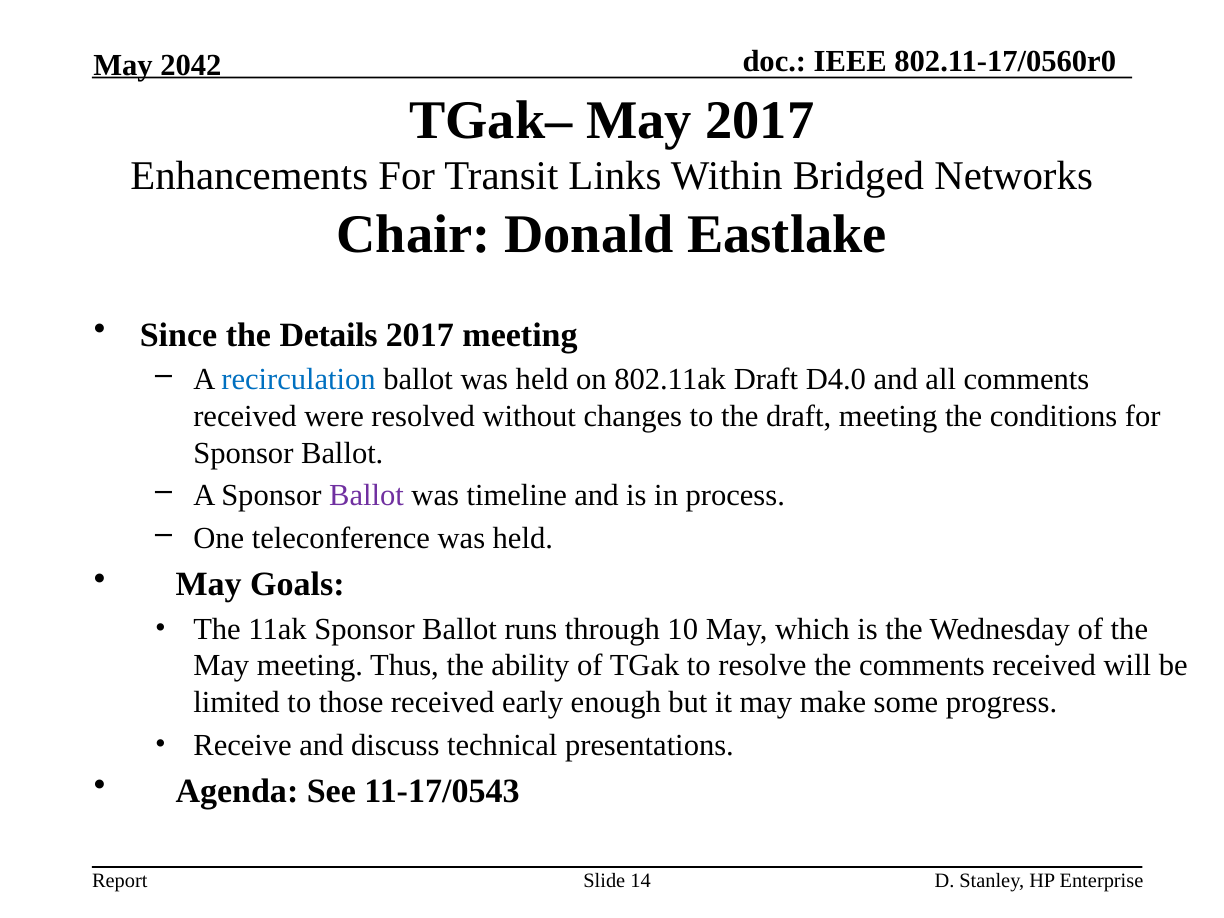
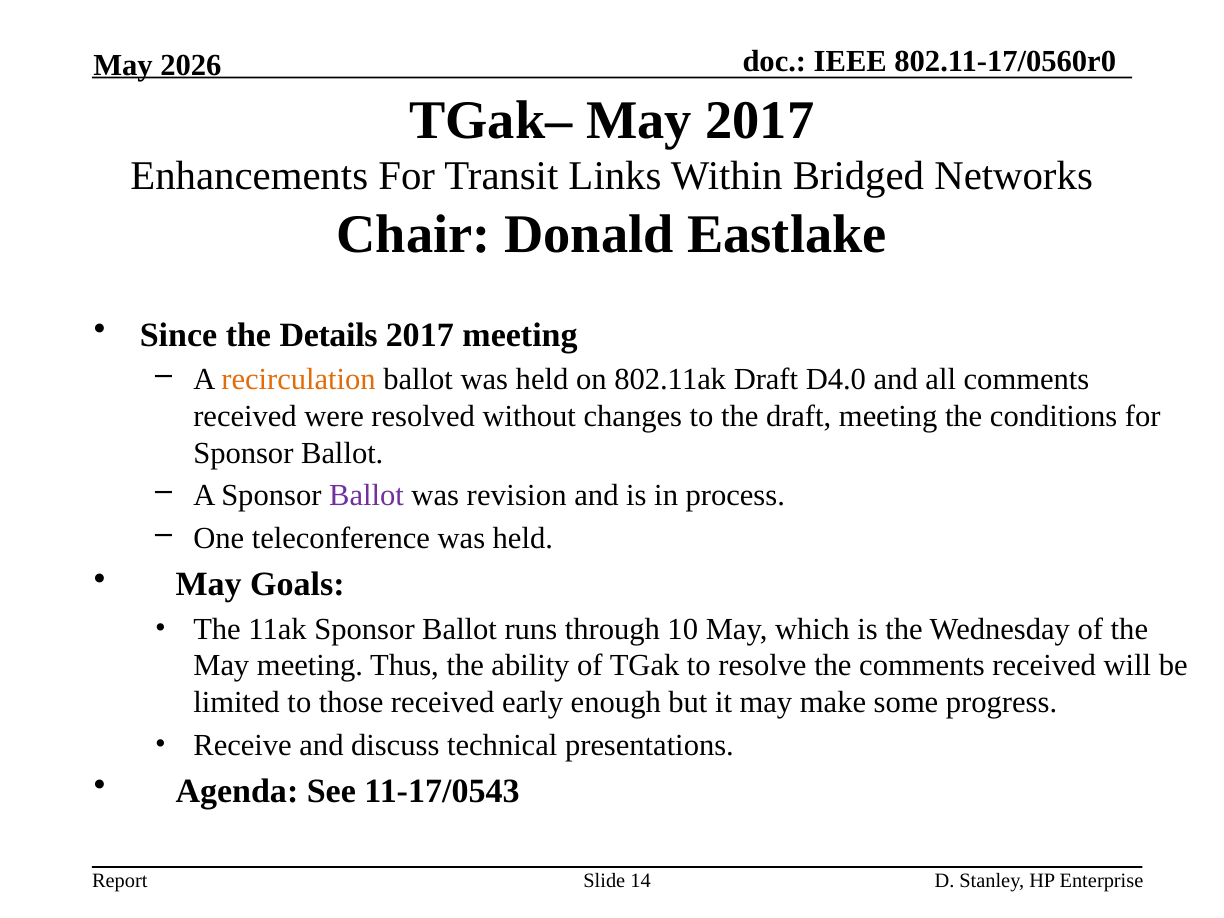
2042: 2042 -> 2026
recirculation colour: blue -> orange
timeline: timeline -> revision
